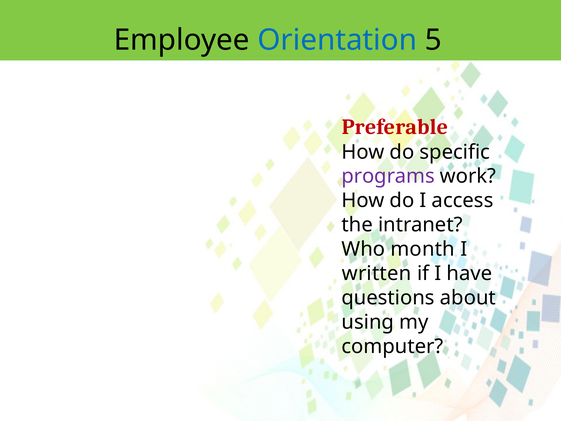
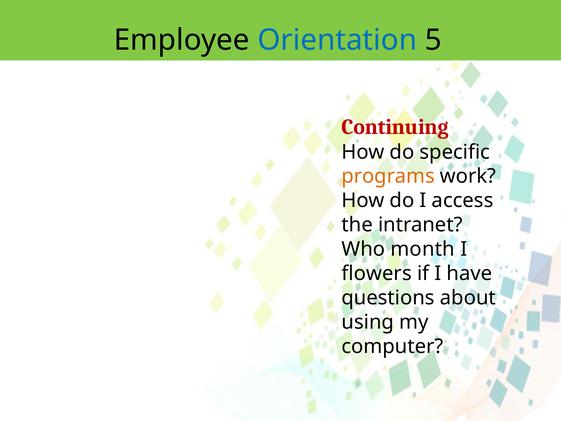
Preferable: Preferable -> Continuing
programs colour: purple -> orange
written: written -> flowers
